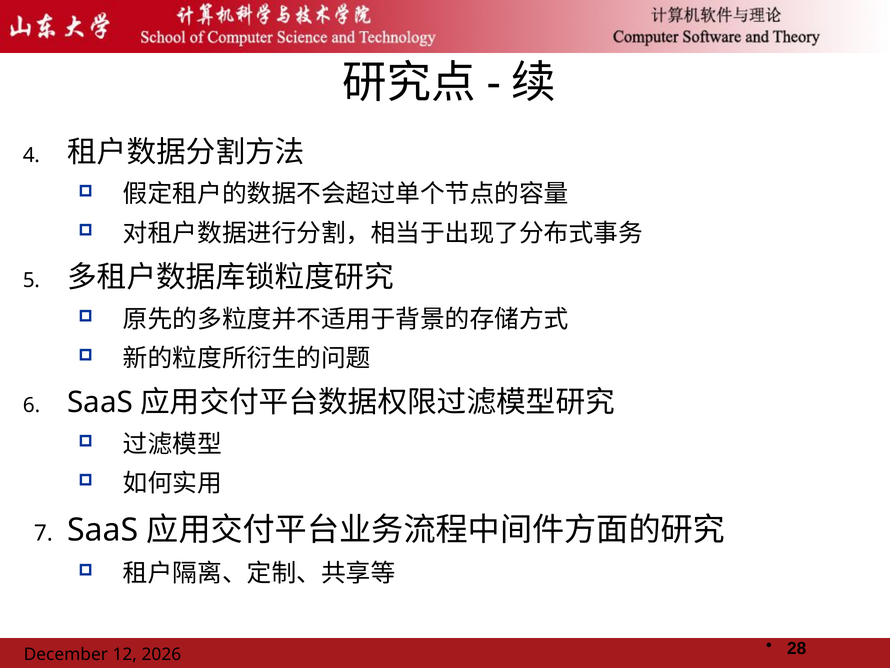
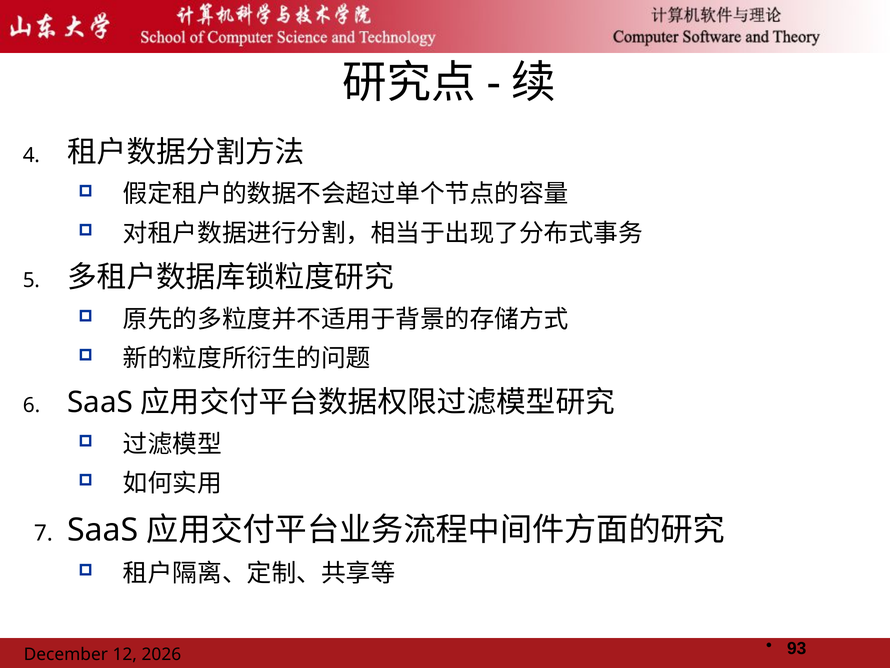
28: 28 -> 93
